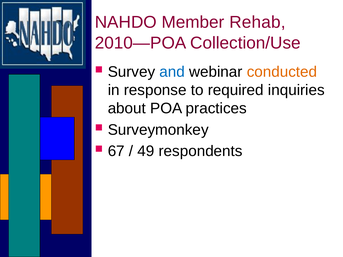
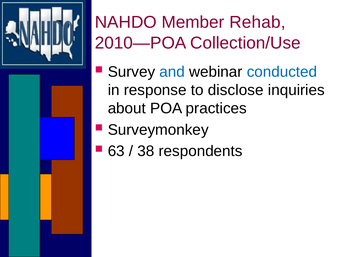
conducted colour: orange -> blue
required: required -> disclose
67: 67 -> 63
49: 49 -> 38
